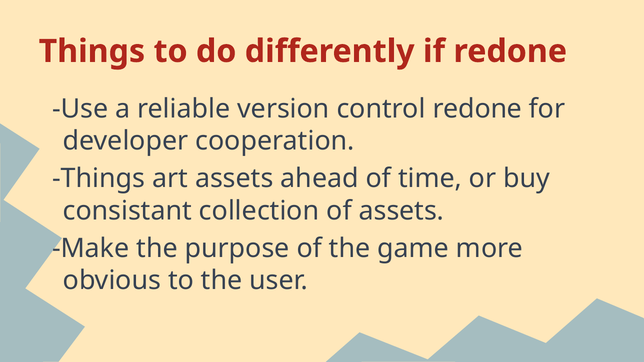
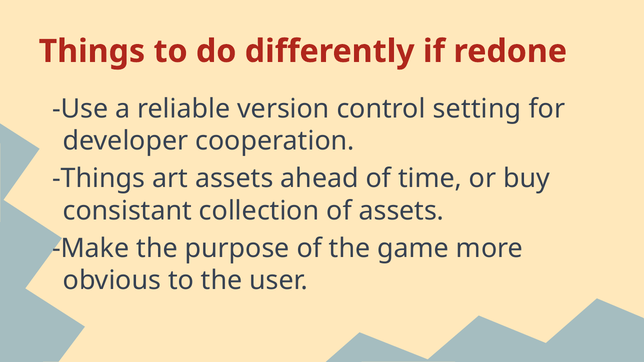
control redone: redone -> setting
